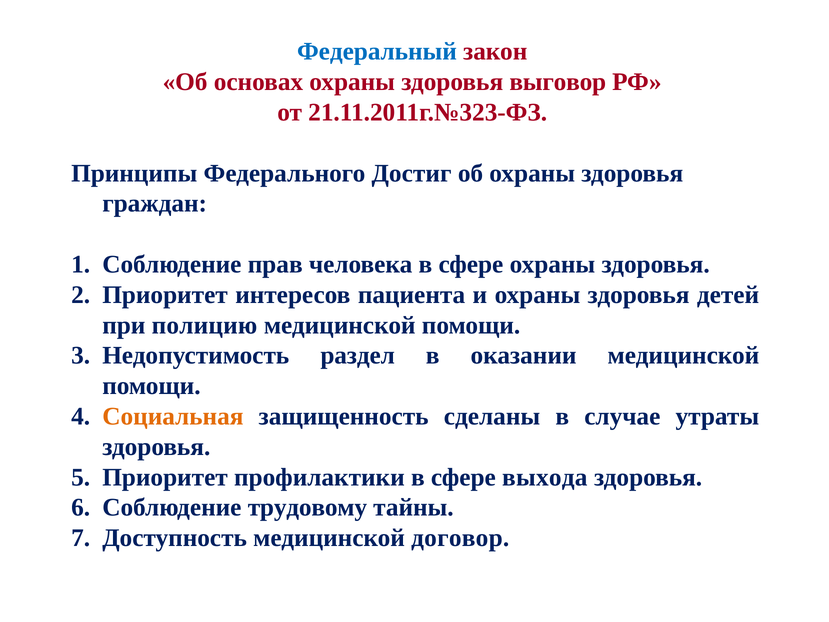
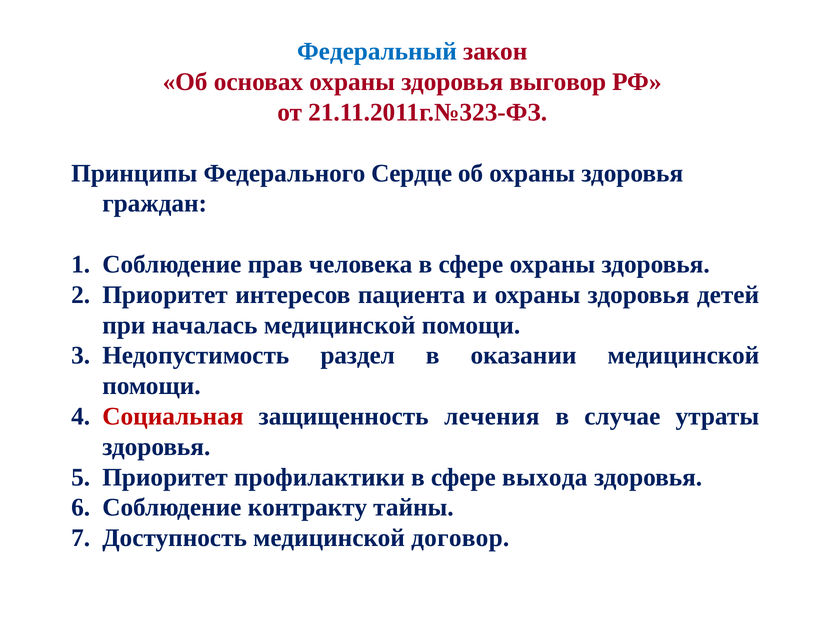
Достиг: Достиг -> Сердце
полицию: полицию -> началась
Социальная colour: orange -> red
сделаны: сделаны -> лечения
трудовому: трудовому -> контракту
